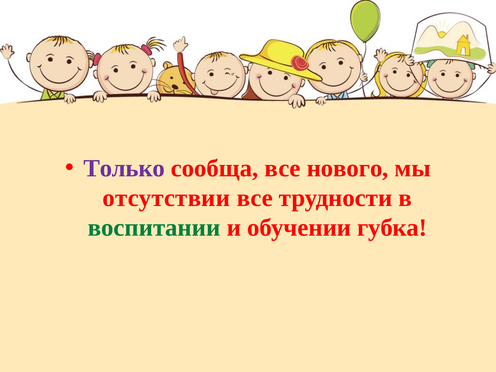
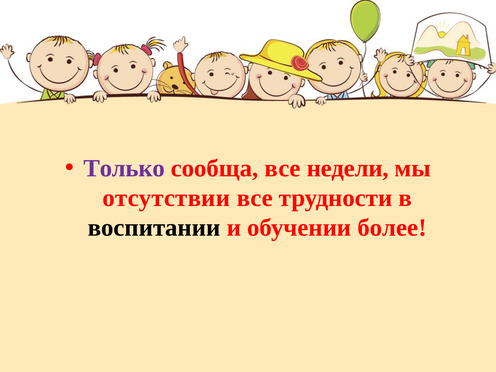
нового: нового -> недели
воспитании colour: green -> black
губка: губка -> более
